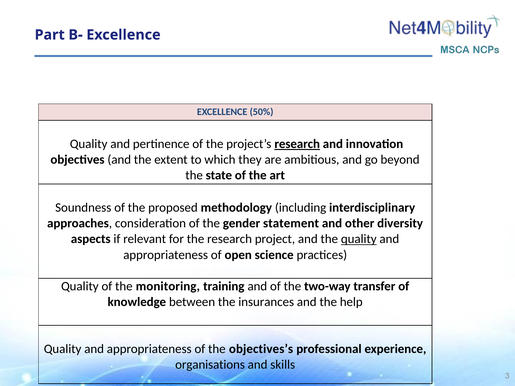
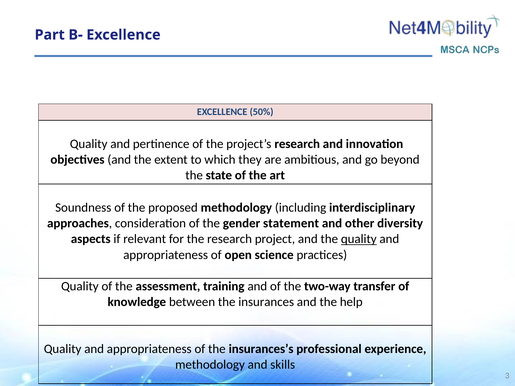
research at (297, 144) underline: present -> none
monitoring: monitoring -> assessment
objectives’s: objectives’s -> insurances’s
organisations at (210, 365): organisations -> methodology
